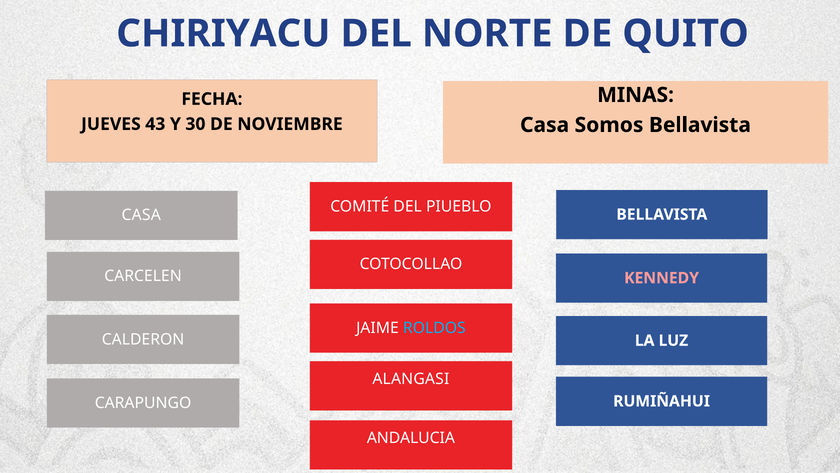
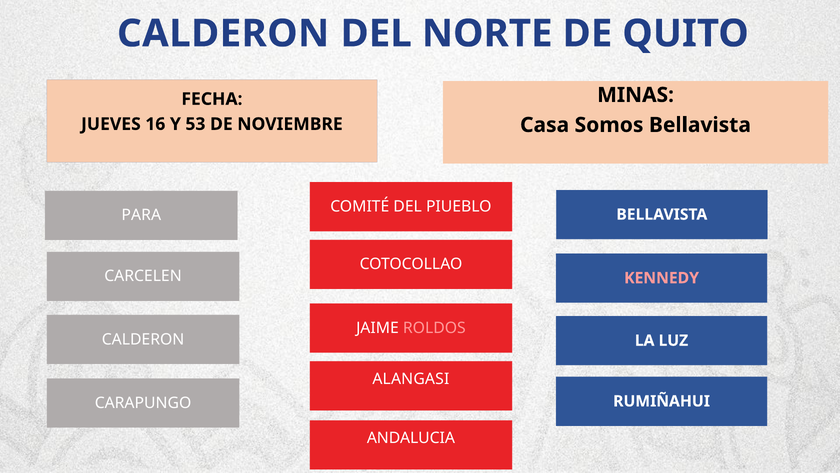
CHIRIYACU at (223, 34): CHIRIYACU -> CALDERON
43: 43 -> 16
30: 30 -> 53
CASA at (141, 215): CASA -> PARA
ROLDOS colour: light blue -> pink
